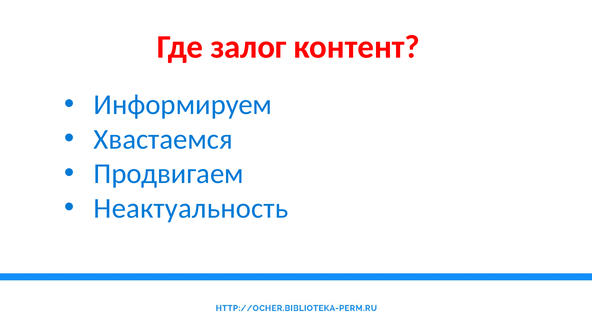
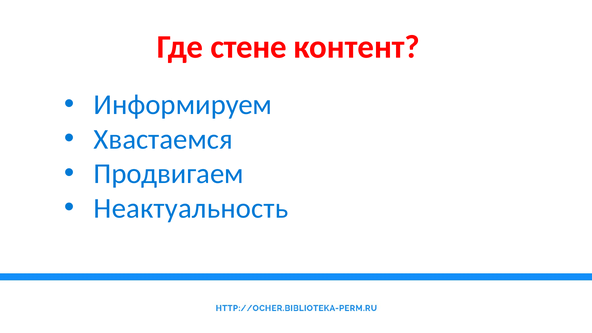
залог: залог -> стене
